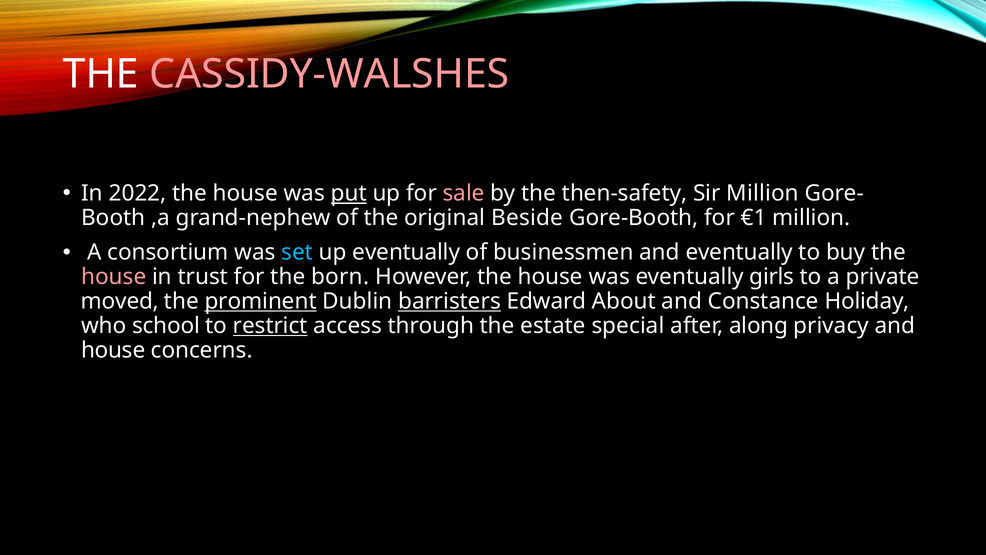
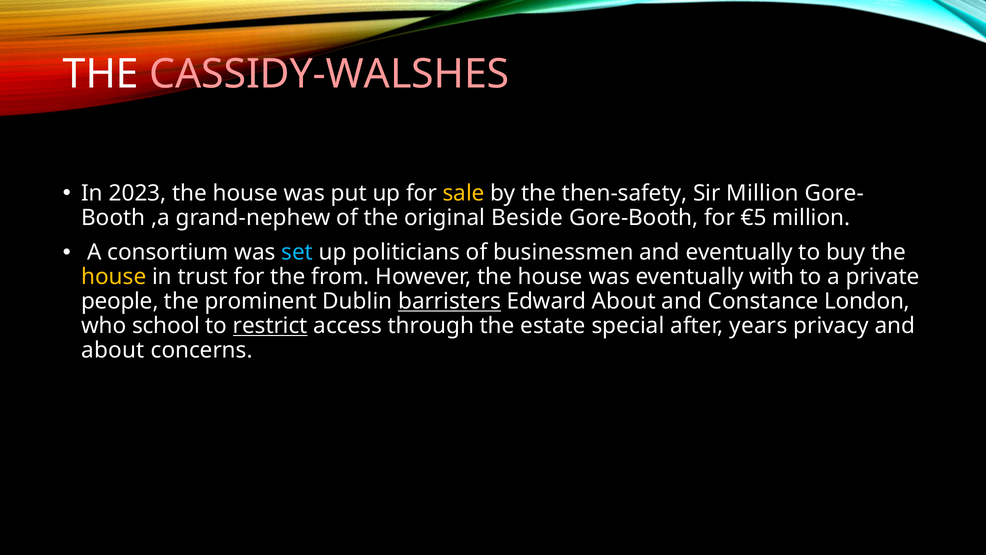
2022: 2022 -> 2023
put underline: present -> none
sale colour: pink -> yellow
€1: €1 -> €5
up eventually: eventually -> politicians
house at (114, 277) colour: pink -> yellow
born: born -> from
girls: girls -> with
moved: moved -> people
prominent underline: present -> none
Holiday: Holiday -> London
along: along -> years
house at (113, 350): house -> about
